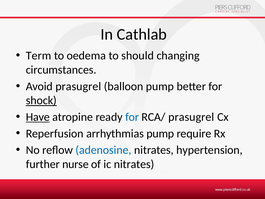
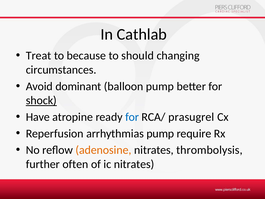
Term: Term -> Treat
oedema: oedema -> because
Avoid prasugrel: prasugrel -> dominant
Have underline: present -> none
adenosine colour: blue -> orange
hypertension: hypertension -> thrombolysis
nurse: nurse -> often
